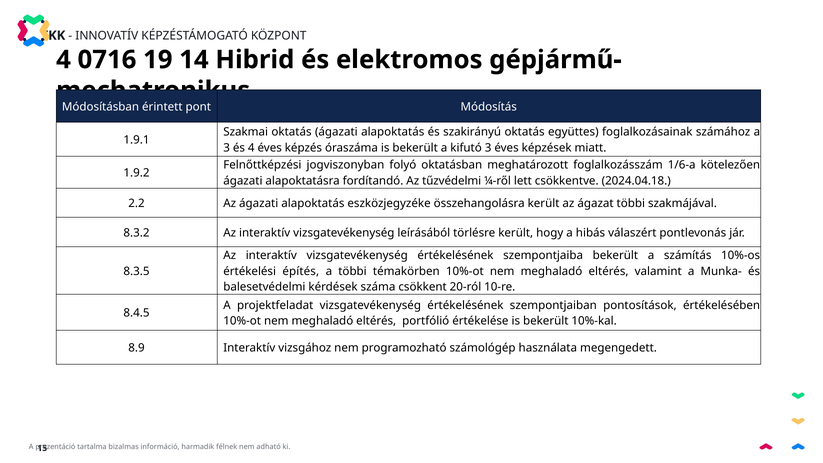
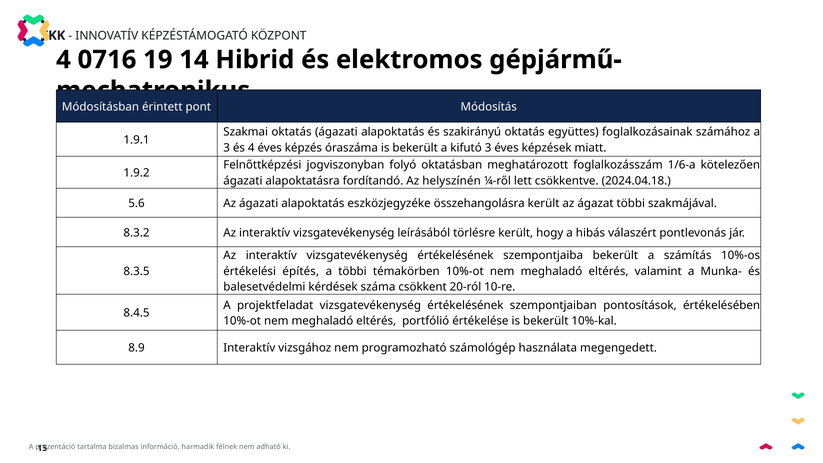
tűzvédelmi: tűzvédelmi -> helyszínén
2.2: 2.2 -> 5.6
